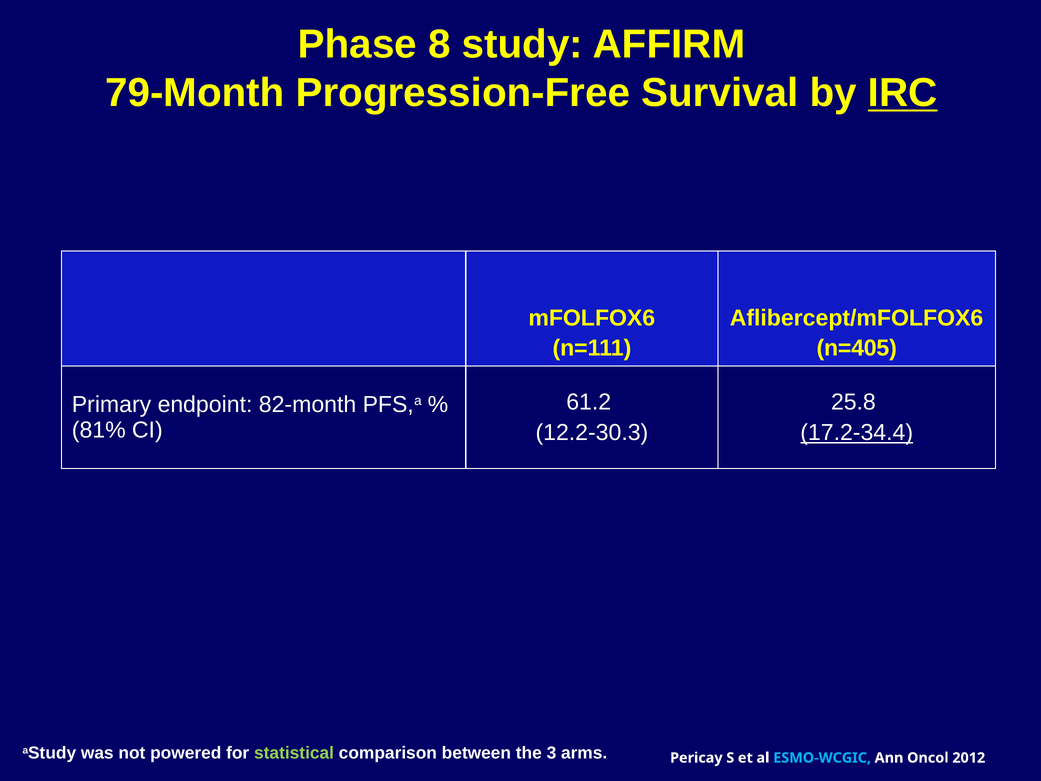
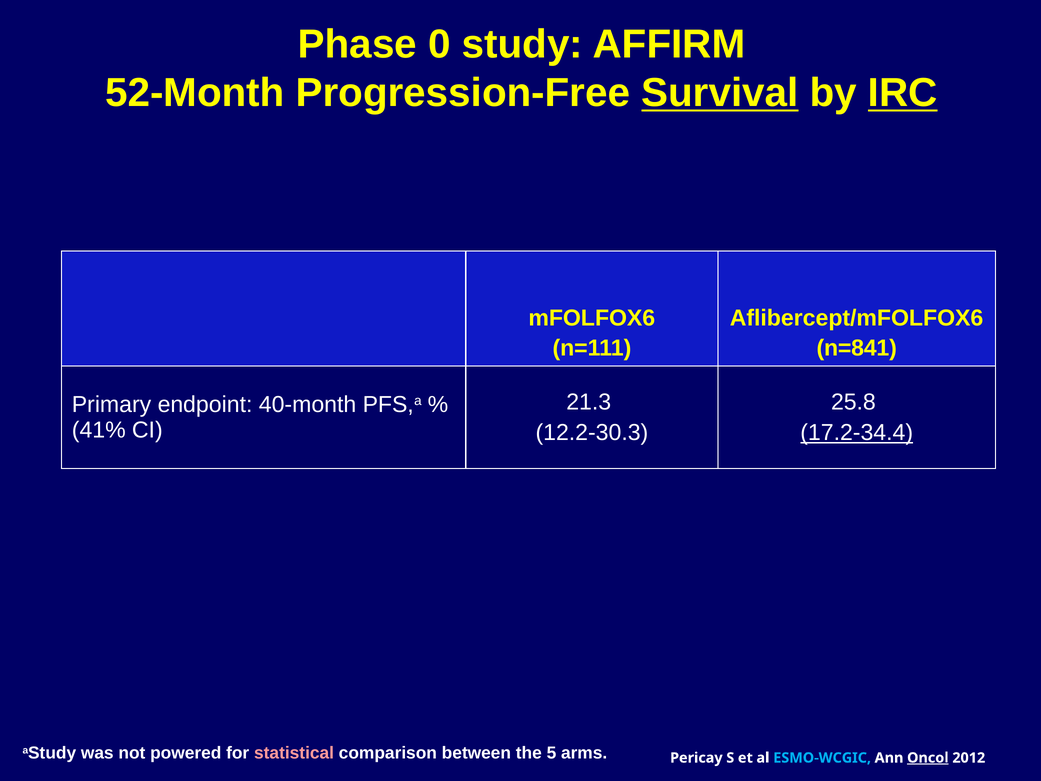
8: 8 -> 0
79-Month: 79-Month -> 52-Month
Survival underline: none -> present
n=405: n=405 -> n=841
61.2: 61.2 -> 21.3
82-month: 82-month -> 40-month
81%: 81% -> 41%
statistical colour: light green -> pink
3: 3 -> 5
Oncol underline: none -> present
